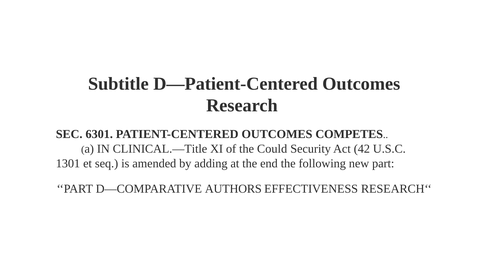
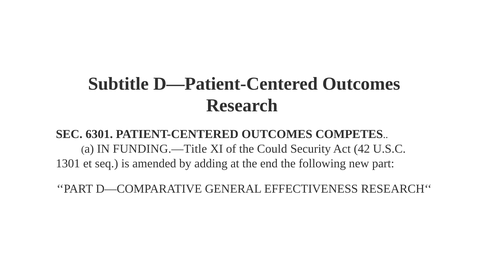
CLINICAL.—Title: CLINICAL.—Title -> FUNDING.—Title
AUTHORS: AUTHORS -> GENERAL
